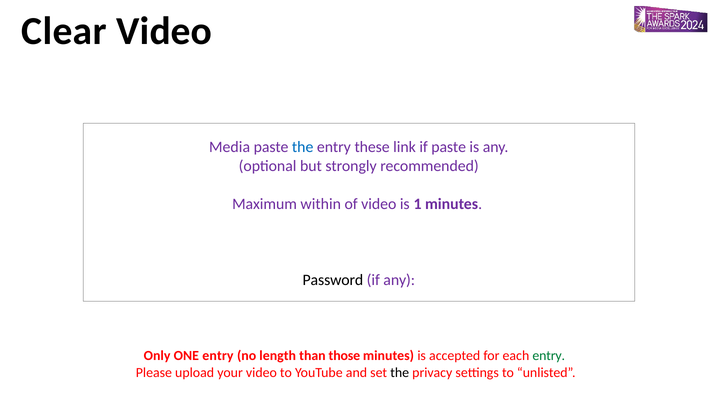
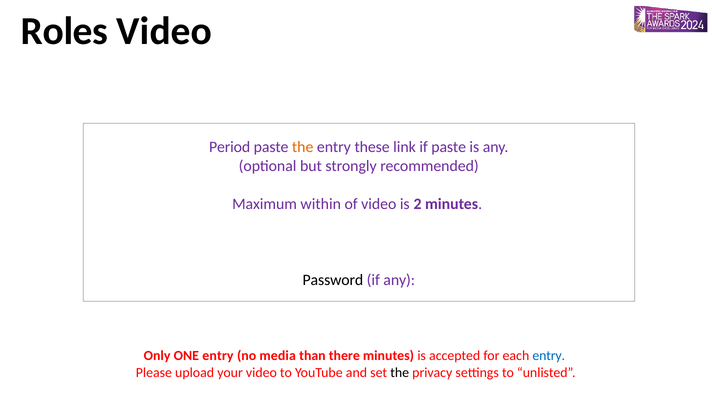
Clear: Clear -> Roles
Media: Media -> Period
the at (303, 147) colour: blue -> orange
1: 1 -> 2
length: length -> media
those: those -> there
entry at (549, 355) colour: green -> blue
